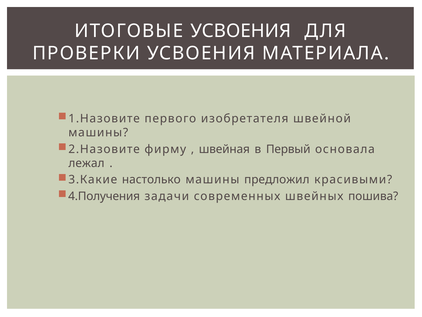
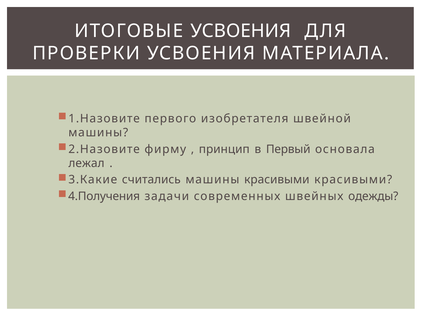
швейная: швейная -> принцип
настолько: настолько -> считались
машины предложил: предложил -> красивыми
пошива: пошива -> одежды
